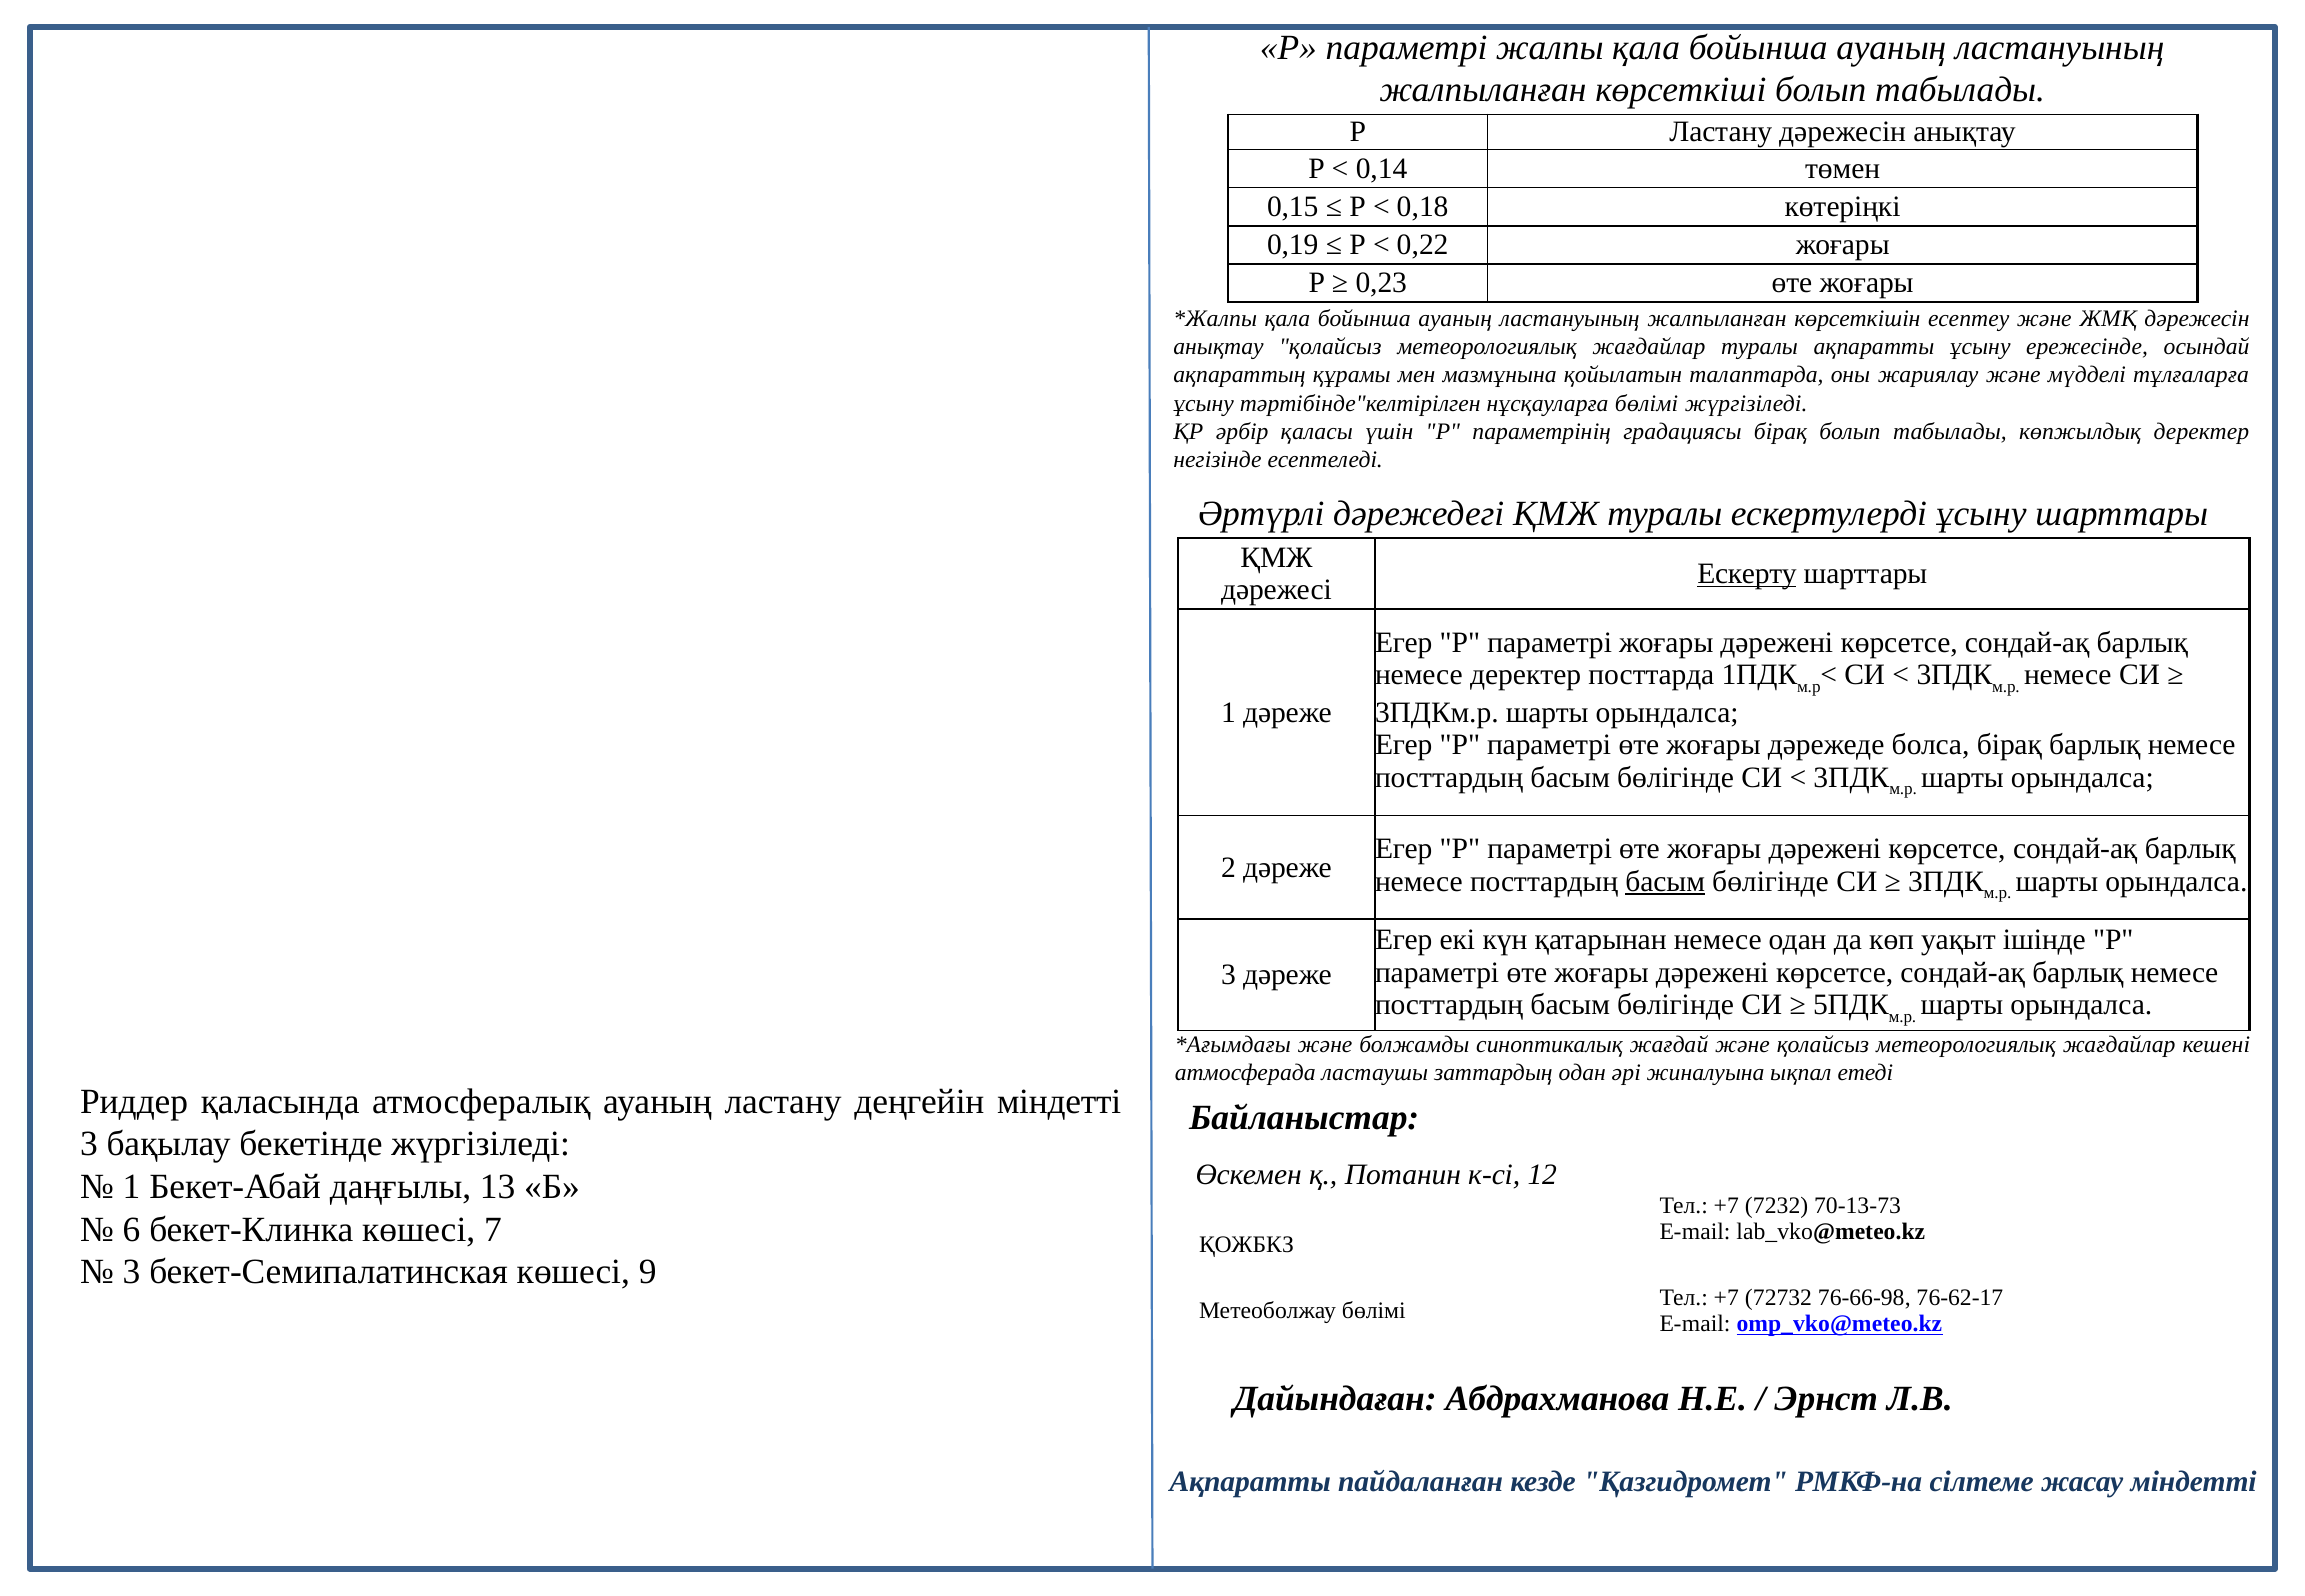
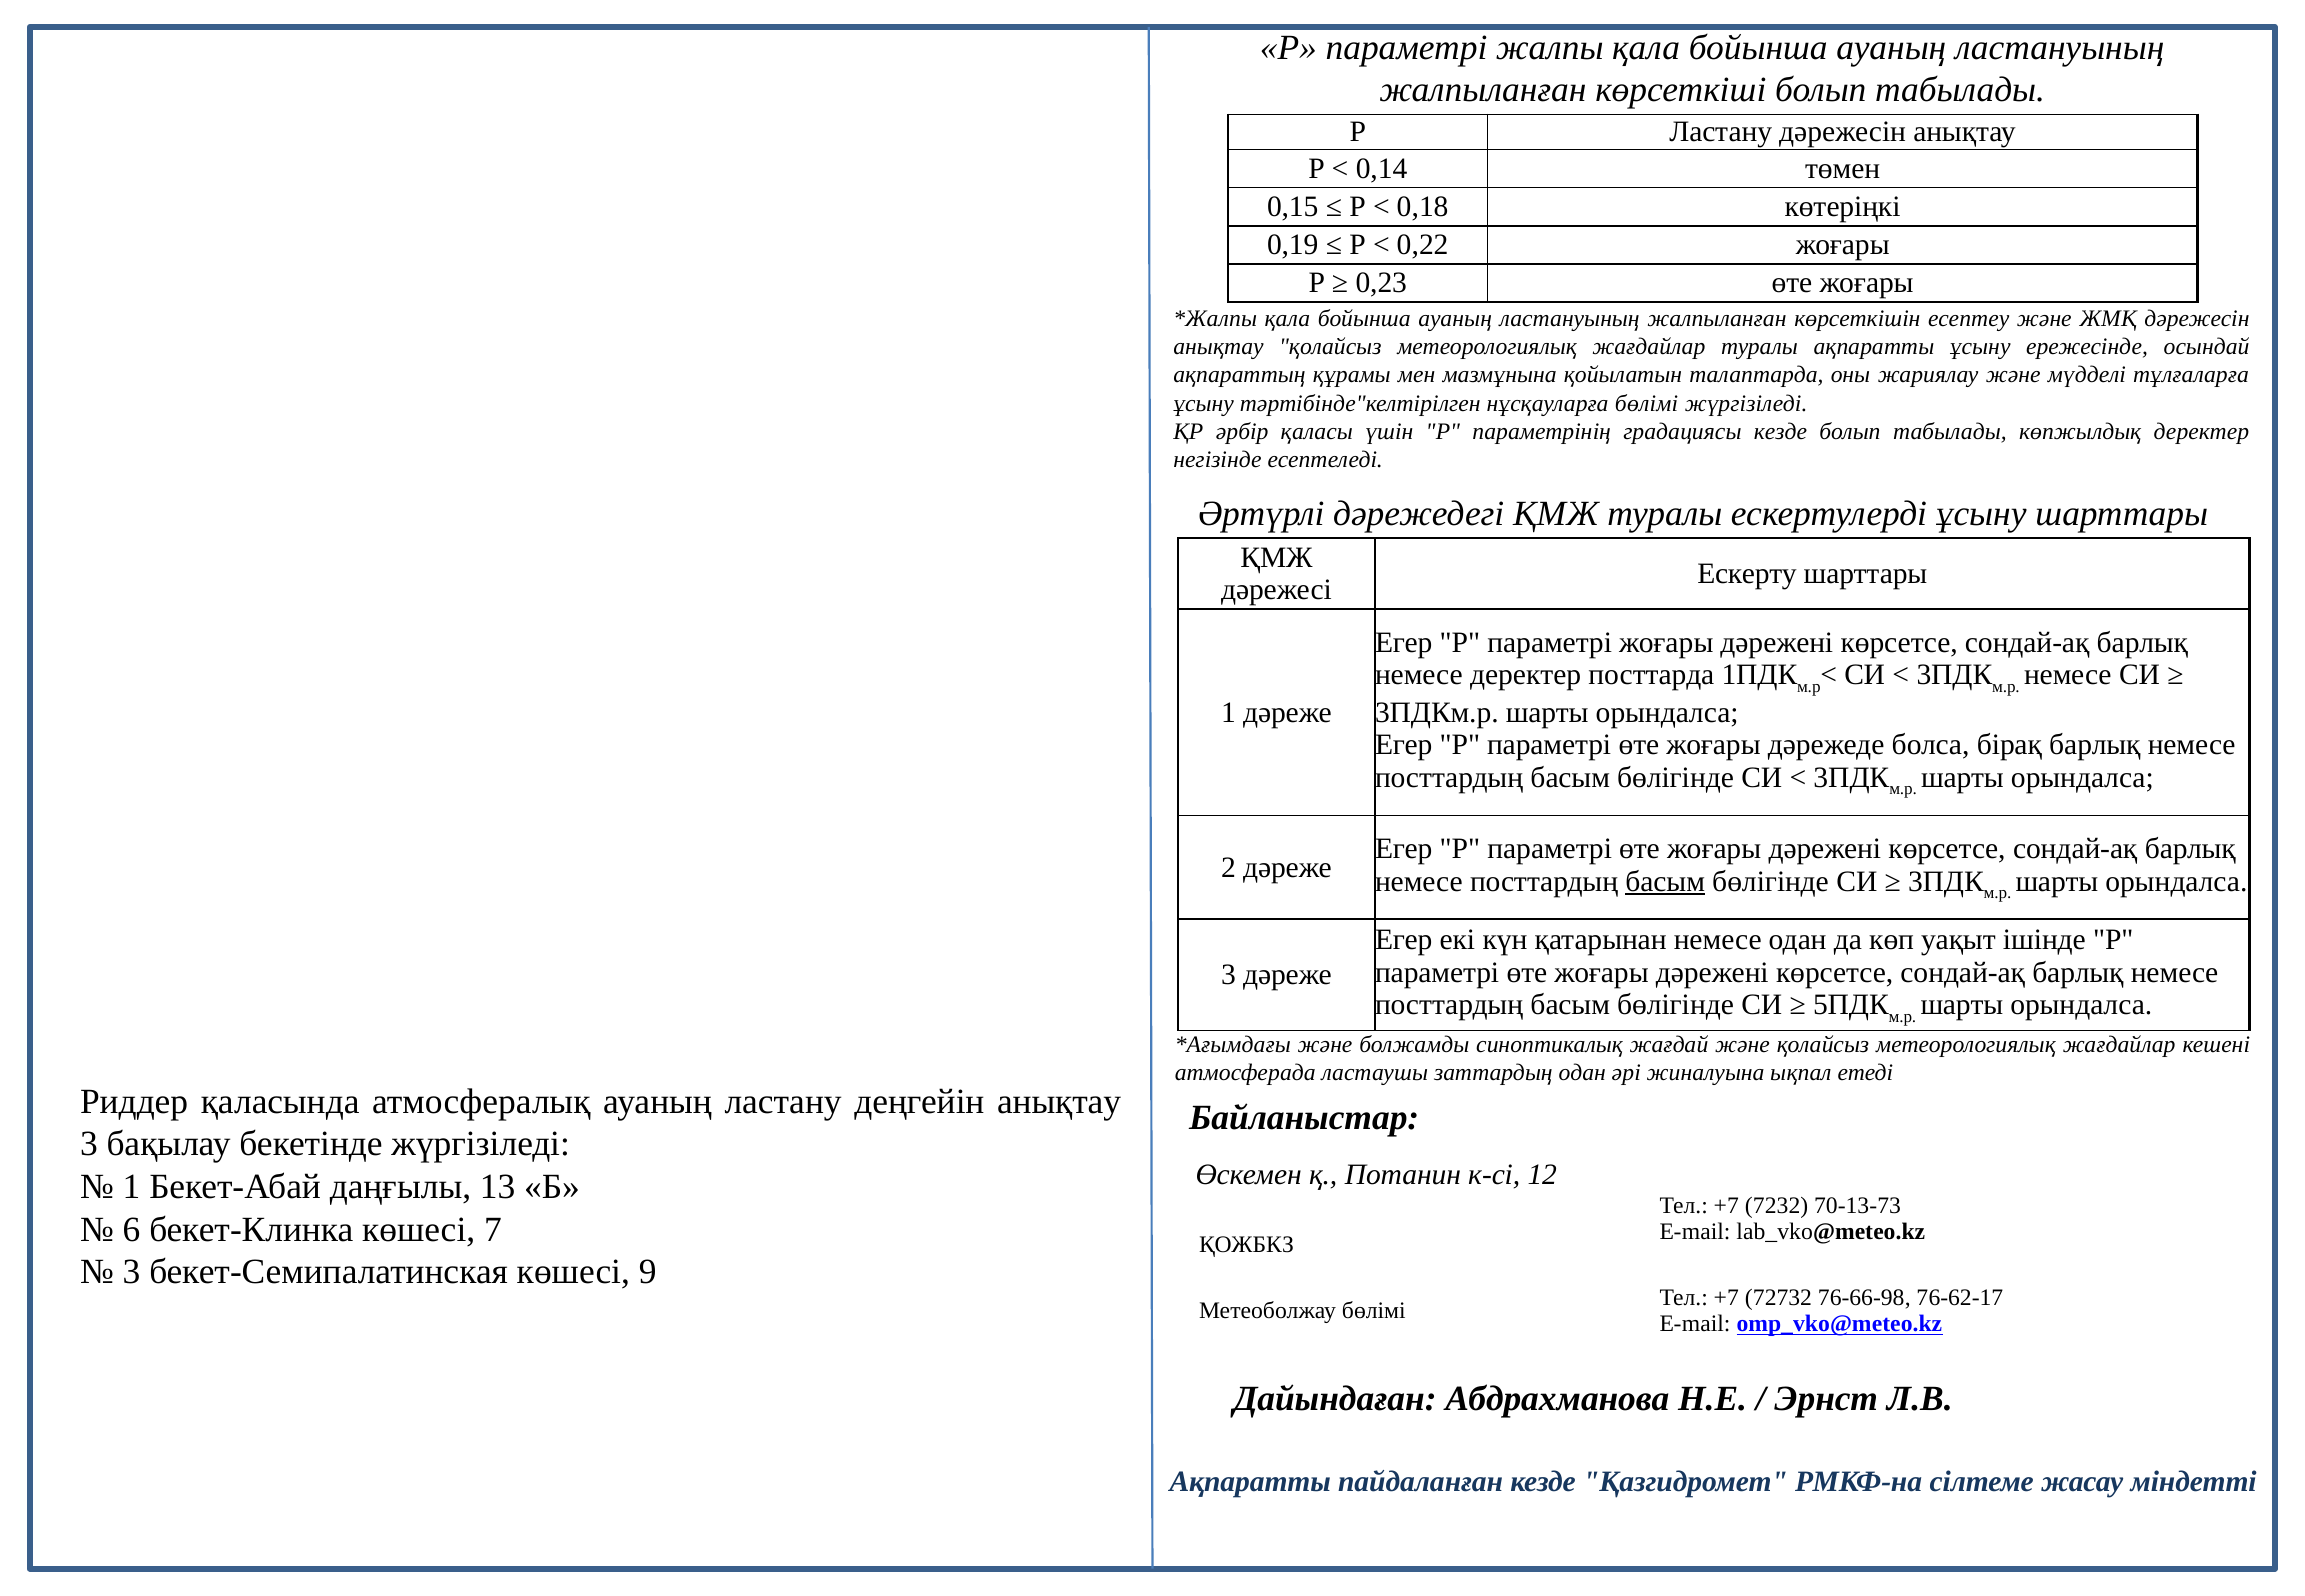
градациясы бірақ: бірақ -> кезде
Ескерту underline: present -> none
деңгейін міндетті: міндетті -> анықтау
